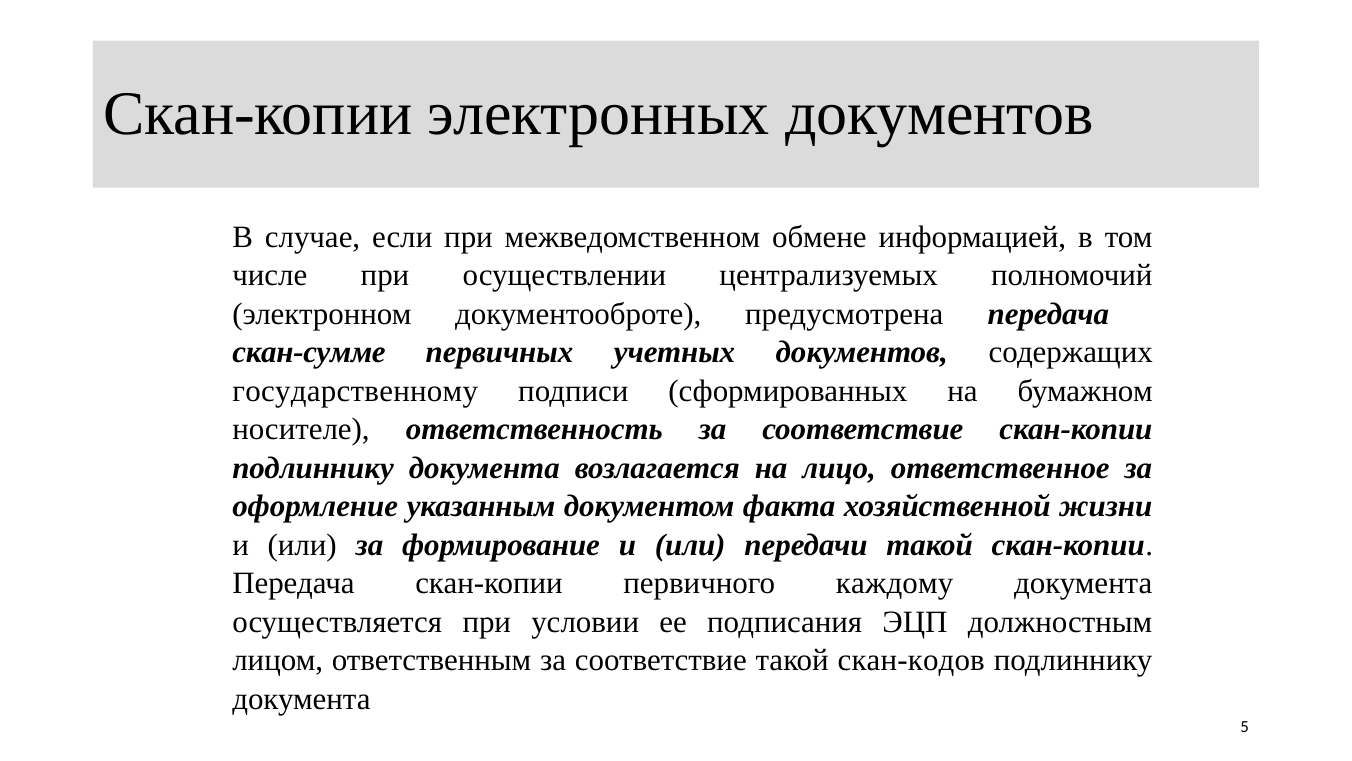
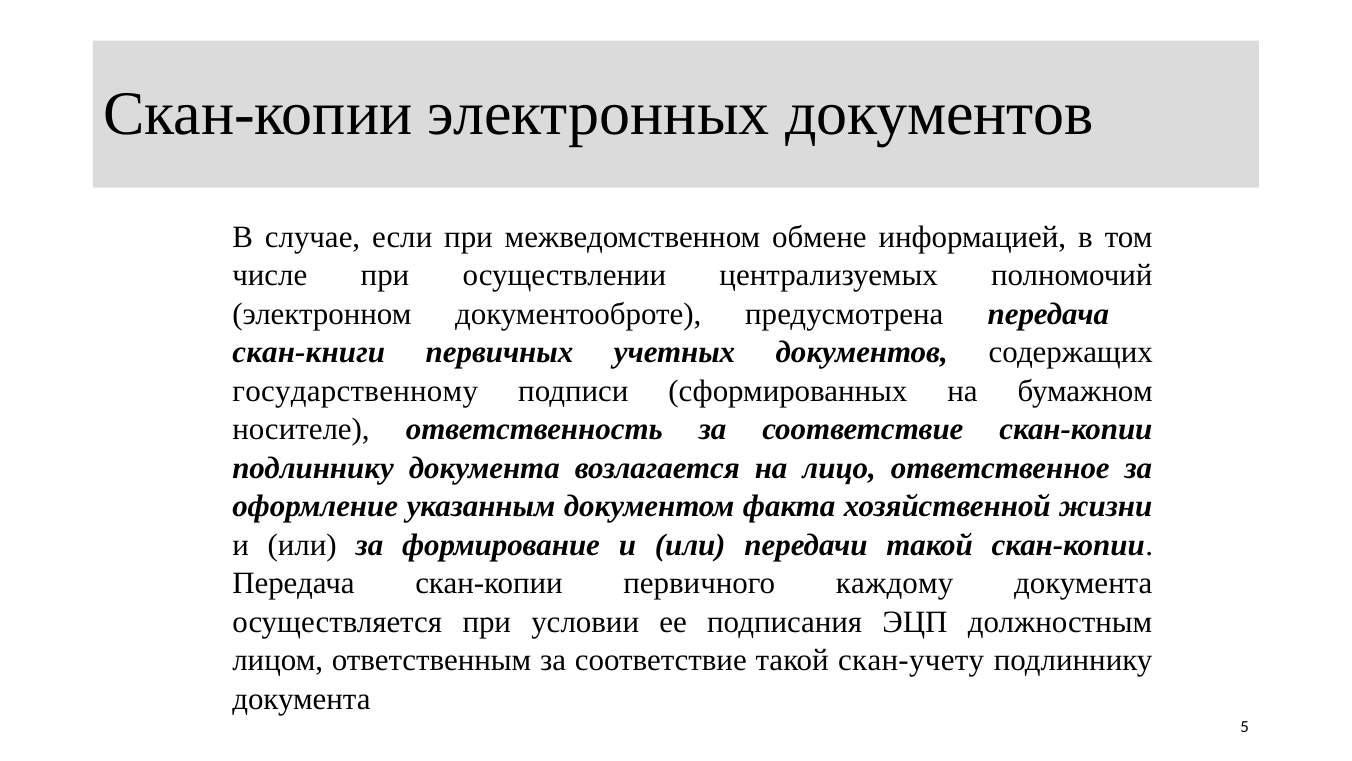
скан-сумме: скан-сумме -> скан-книги
скан-кодов: скан-кодов -> скан-учету
